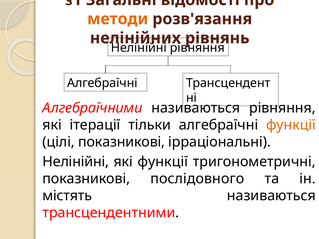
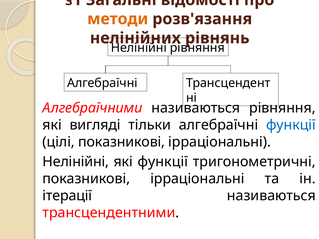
ітерації: ітерації -> вигляді
функції at (291, 125) colour: orange -> blue
послідовного at (197, 179): послідовного -> ірраціональні
містять: містять -> ітерації
